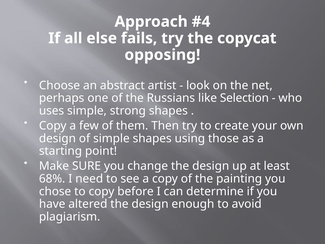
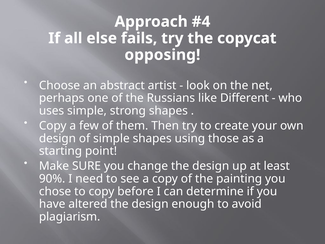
Selection: Selection -> Different
68%: 68% -> 90%
